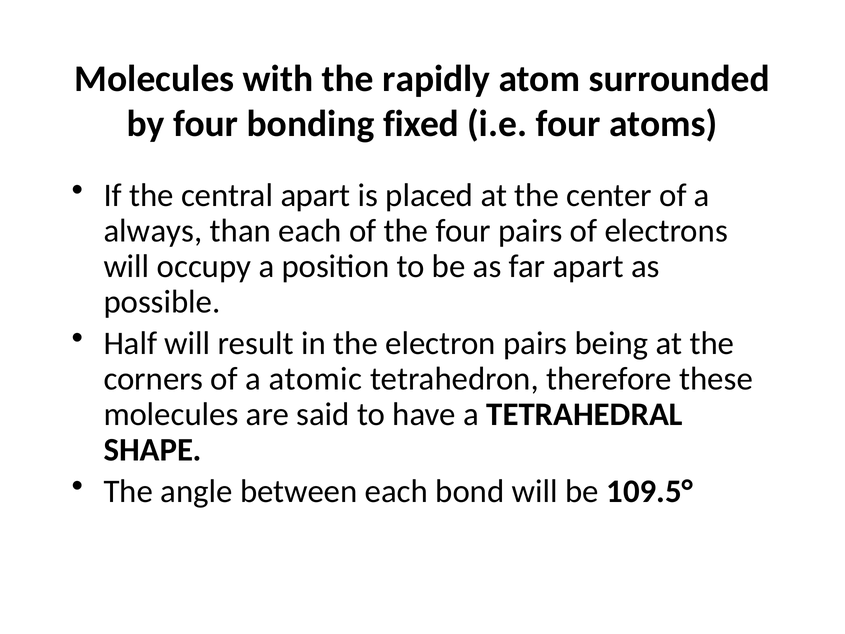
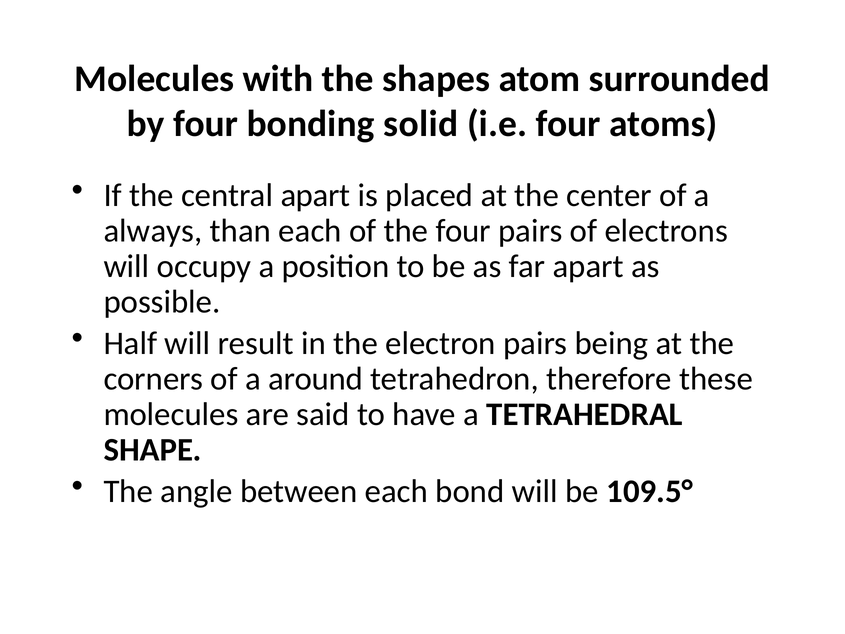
rapidly: rapidly -> shapes
fixed: fixed -> solid
atomic: atomic -> around
